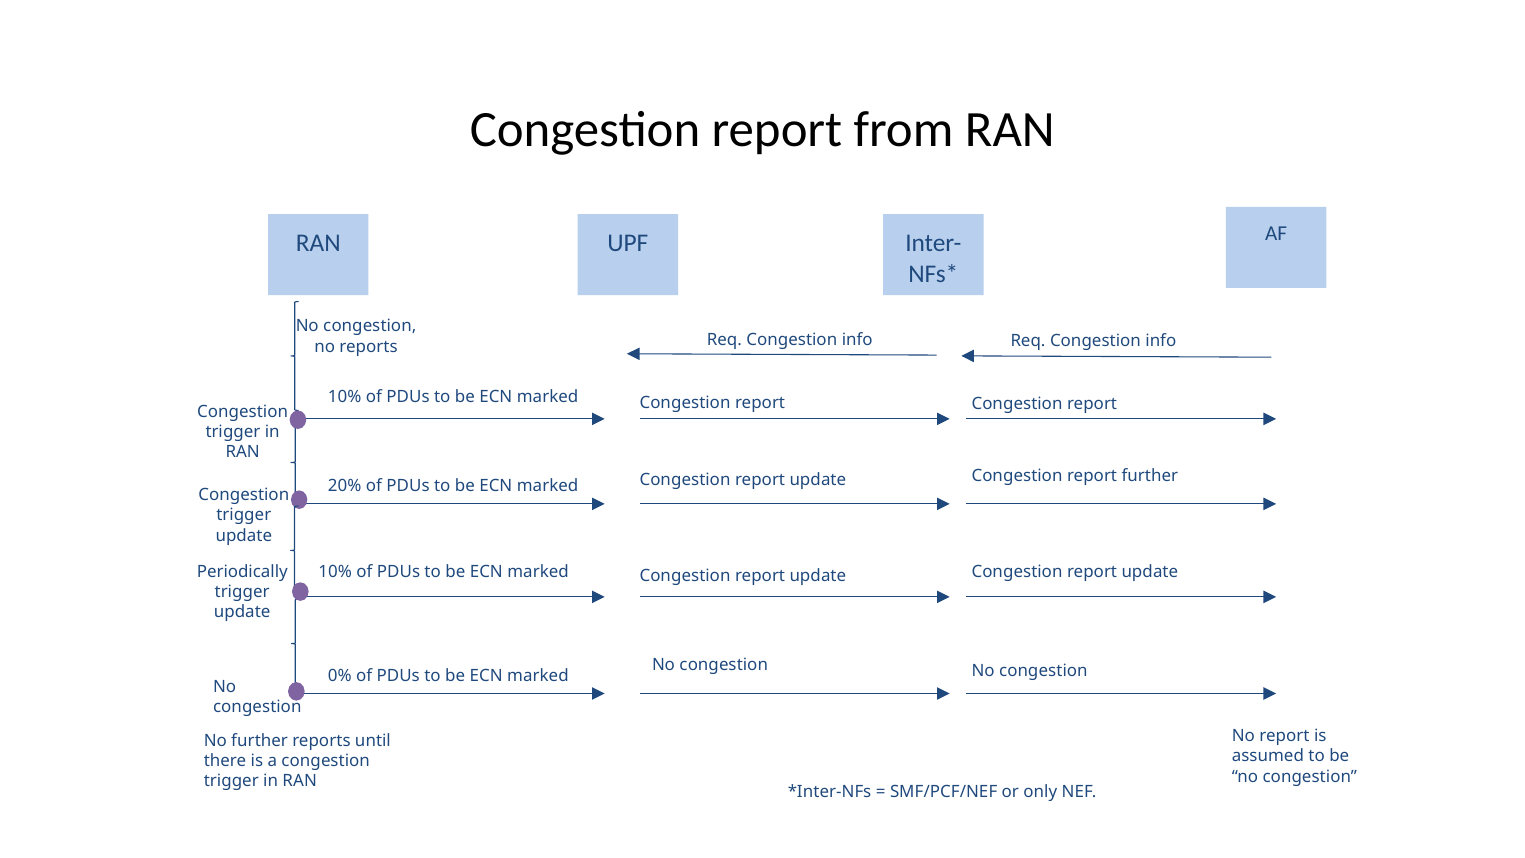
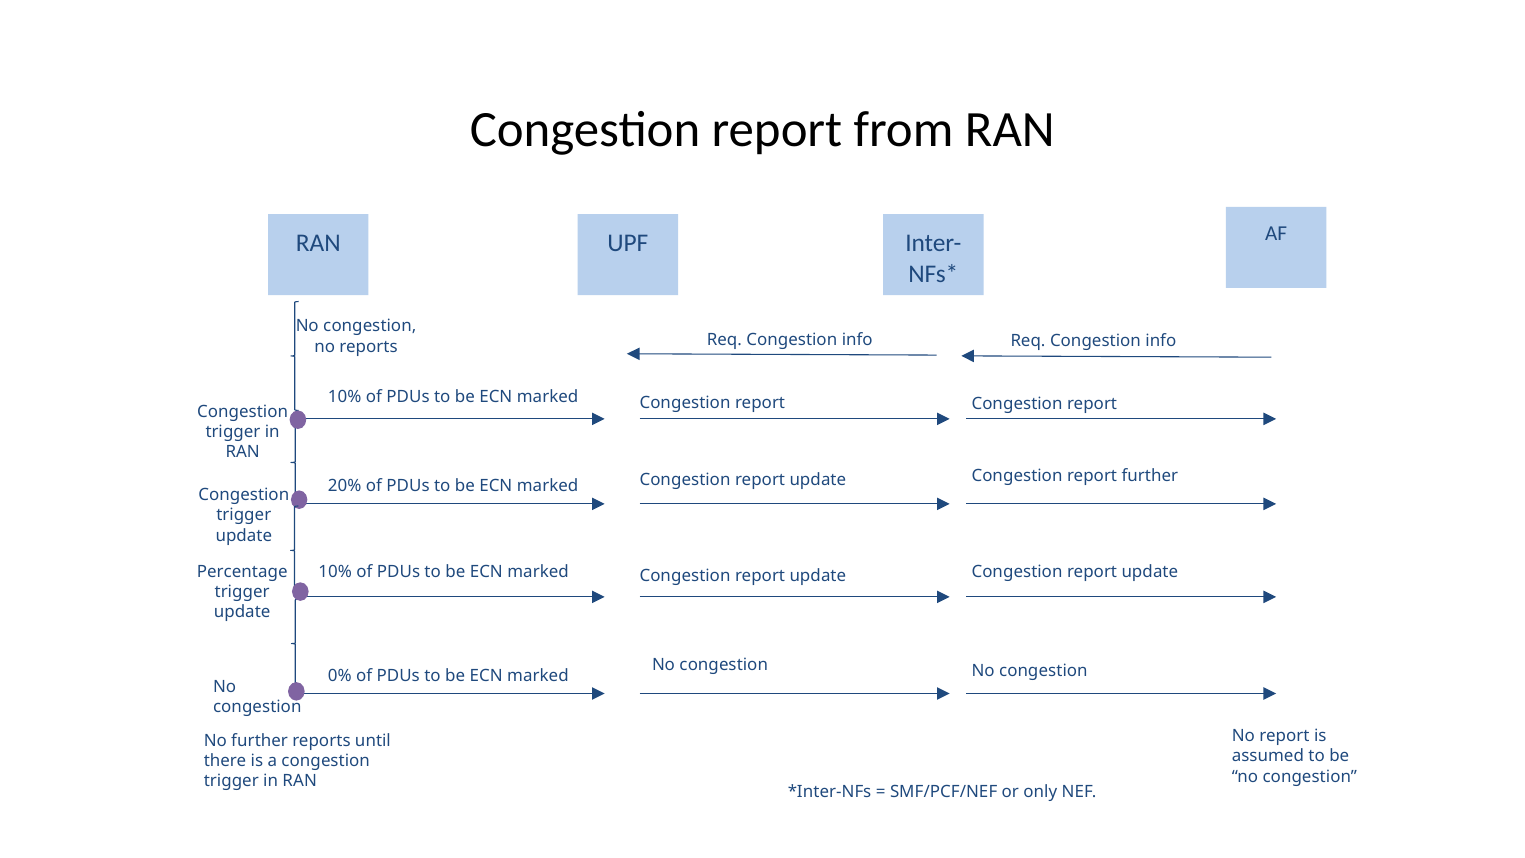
Periodically: Periodically -> Percentage
